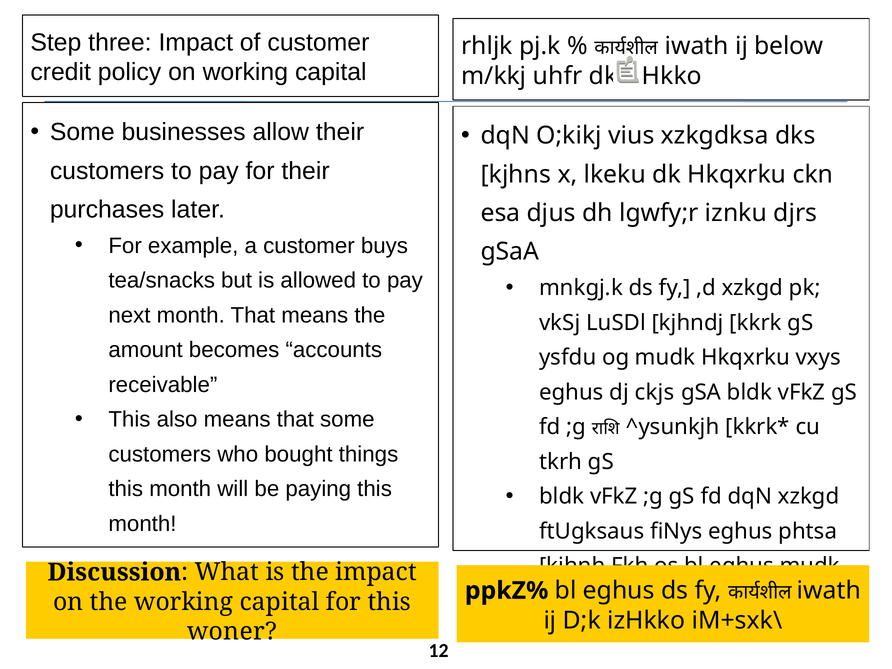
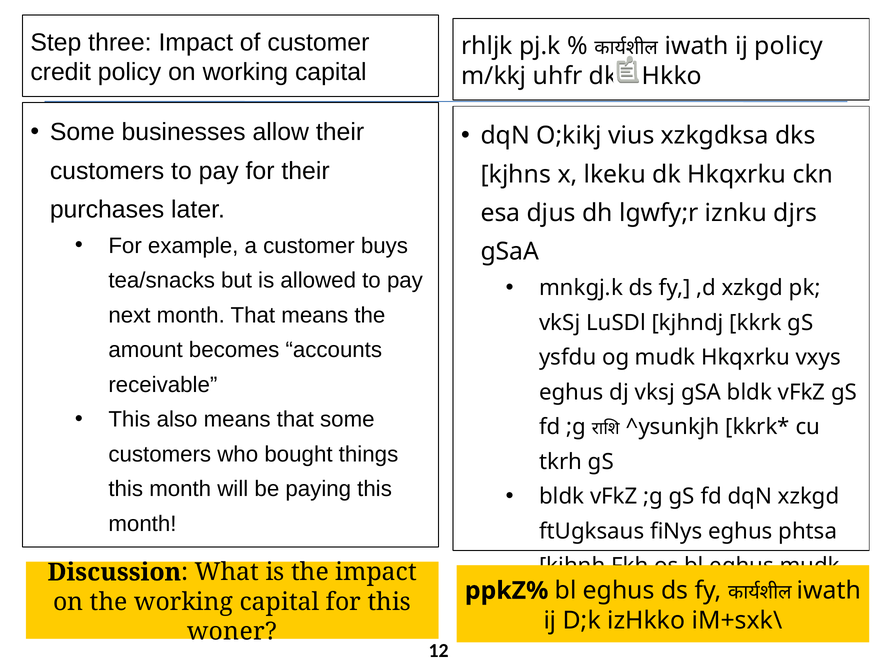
ij below: below -> policy
dj ckjs: ckjs -> vksj
